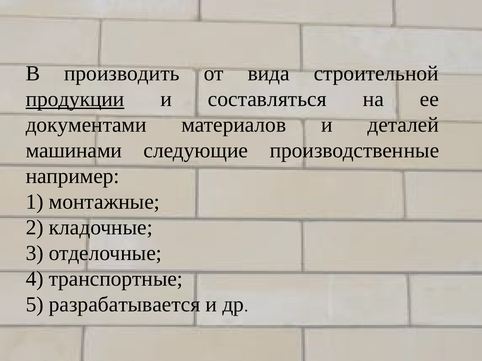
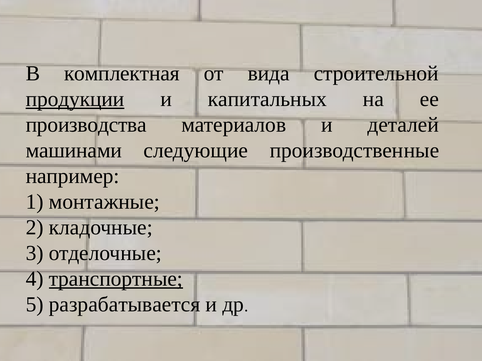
производить: производить -> комплектная
составляться: составляться -> капитальных
документами: документами -> производства
транспортные underline: none -> present
